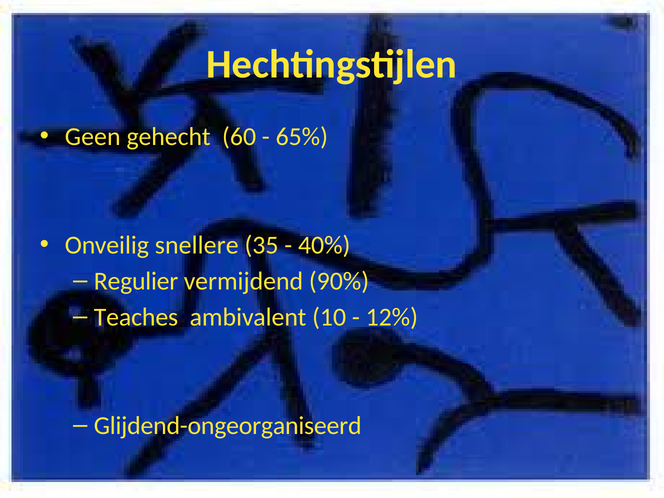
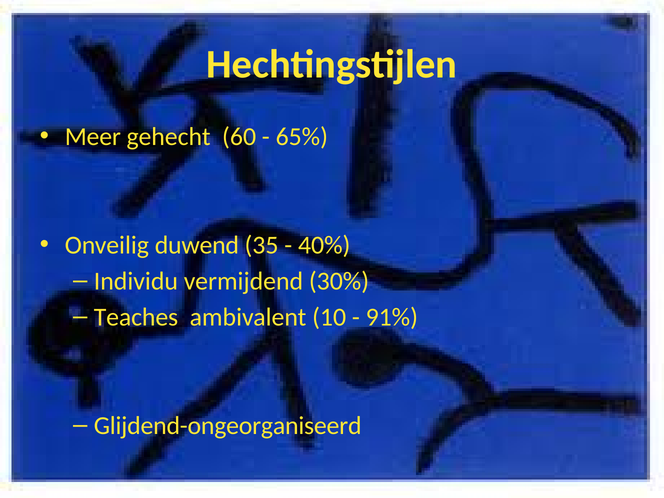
Geen: Geen -> Meer
snellere: snellere -> duwend
Regulier: Regulier -> Individu
90%: 90% -> 30%
12%: 12% -> 91%
